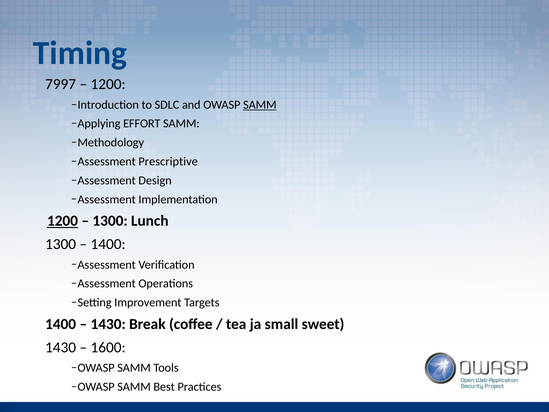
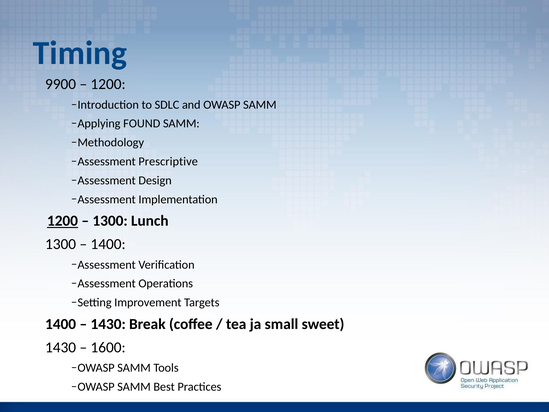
7997: 7997 -> 9900
SAMM at (260, 105) underline: present -> none
EFFORT: EFFORT -> FOUND
